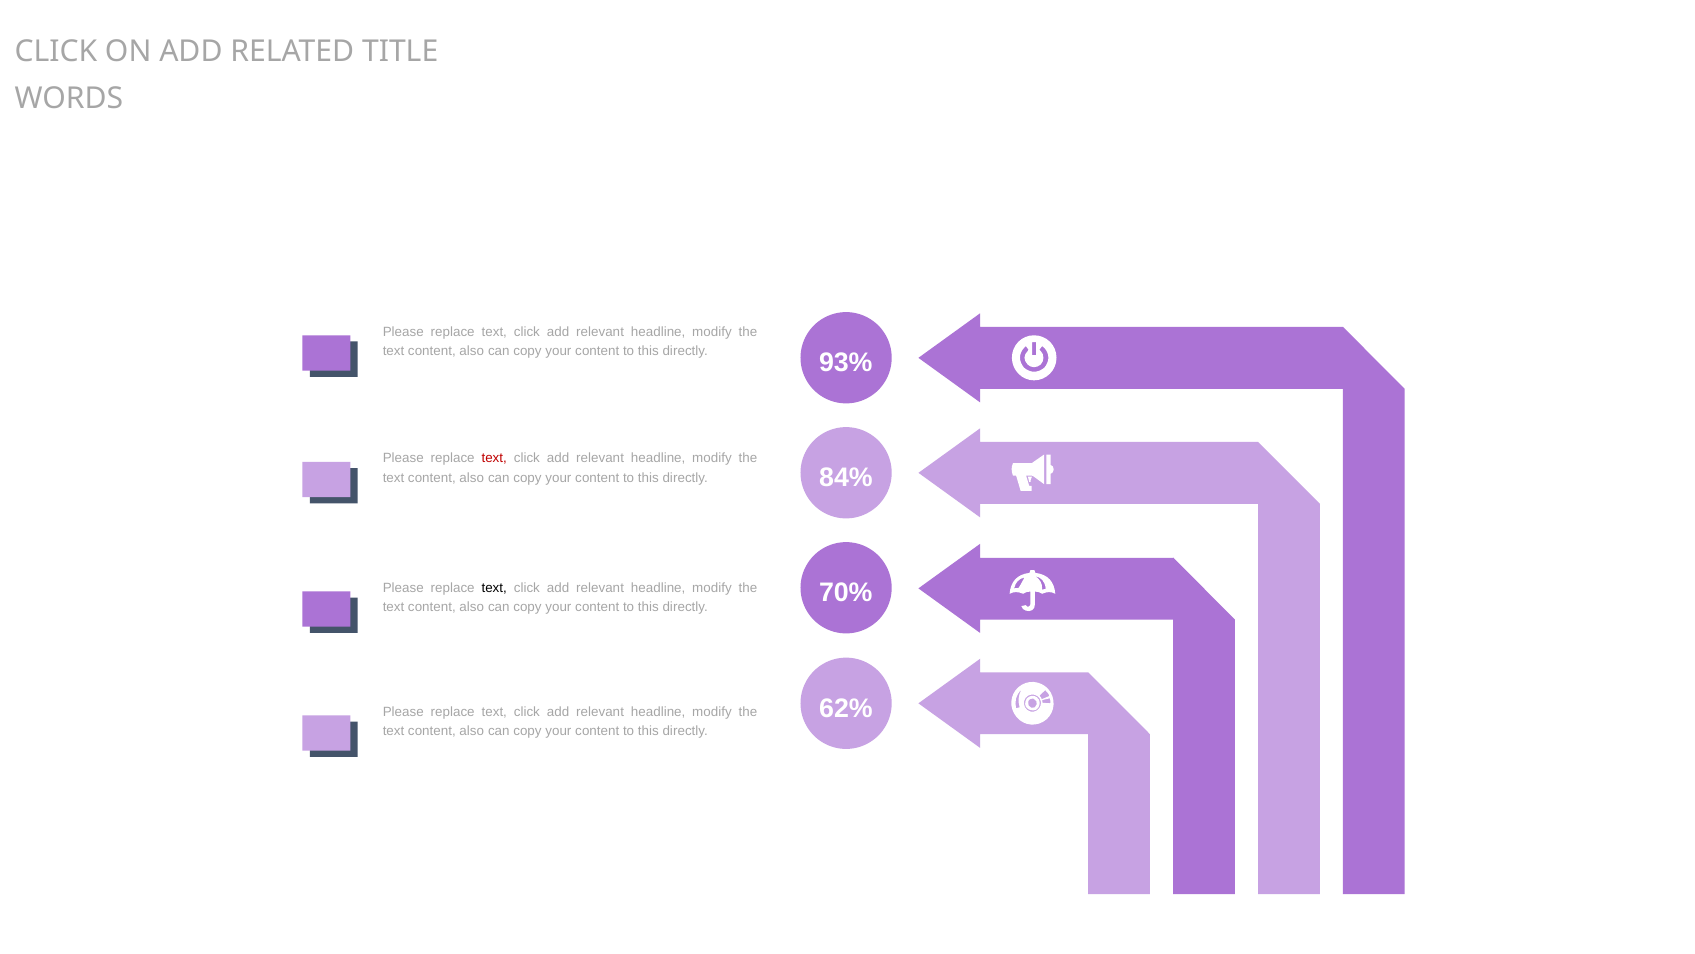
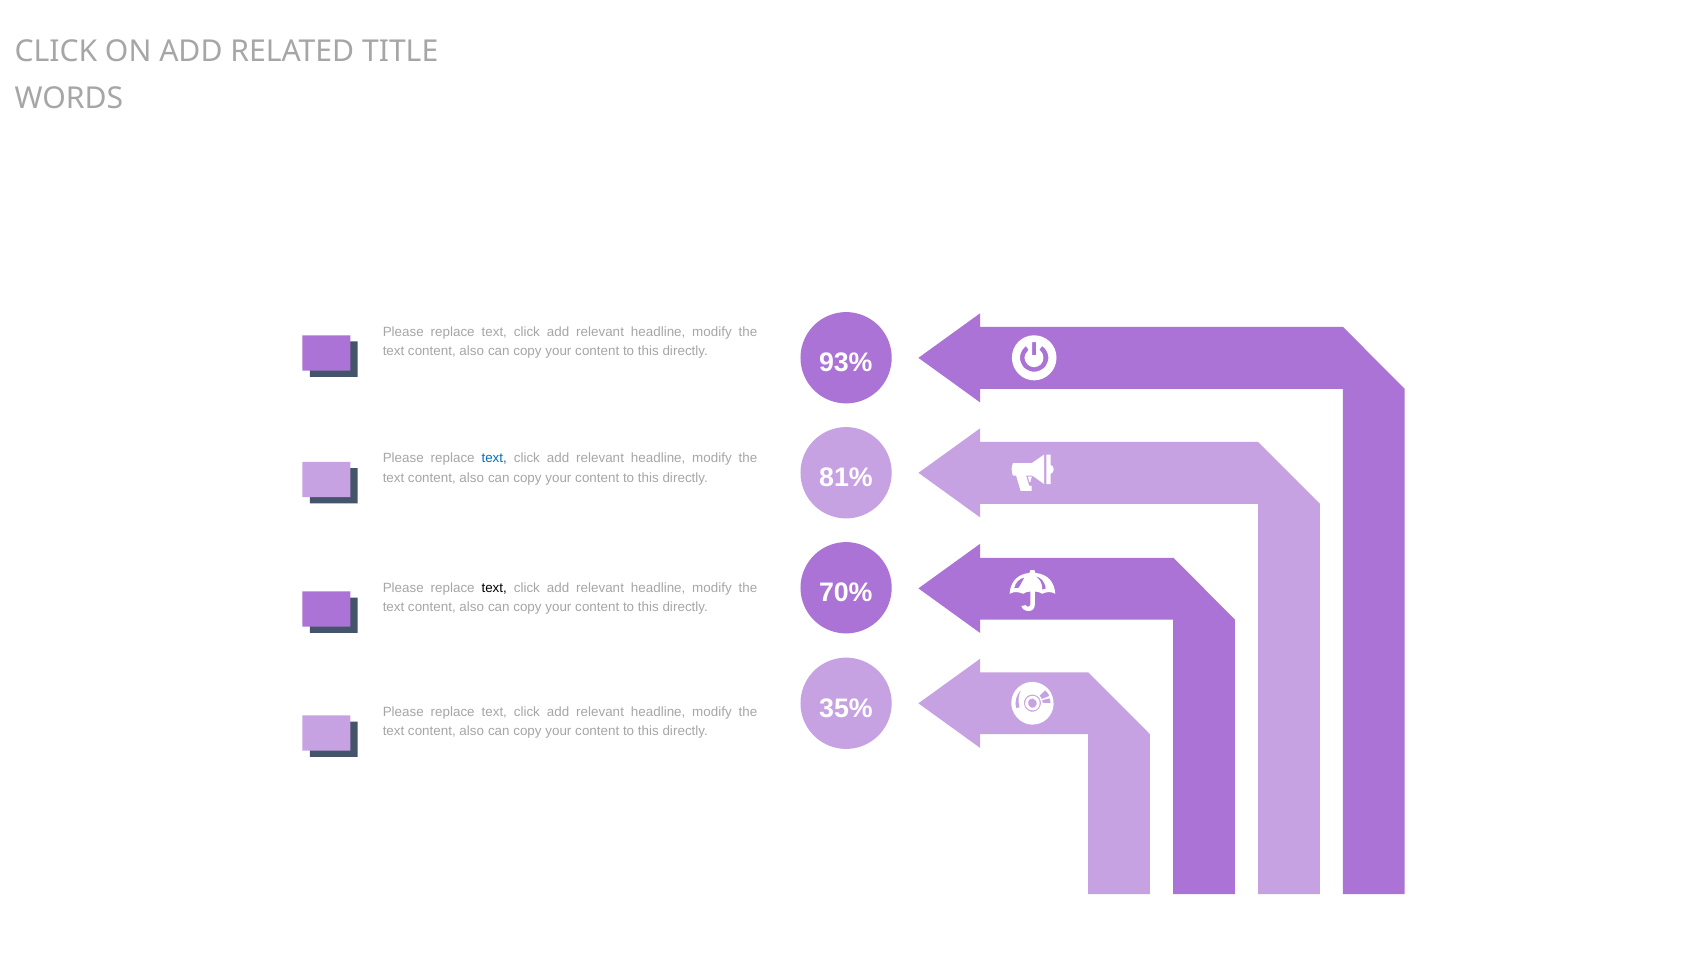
text at (494, 458) colour: red -> blue
84%: 84% -> 81%
62%: 62% -> 35%
